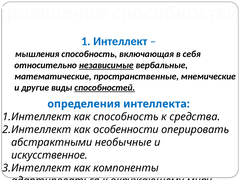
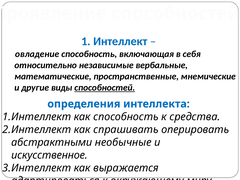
мышления: мышления -> овладение
независимые underline: present -> none
особенности: особенности -> спрашивать
компоненты: компоненты -> выражается
